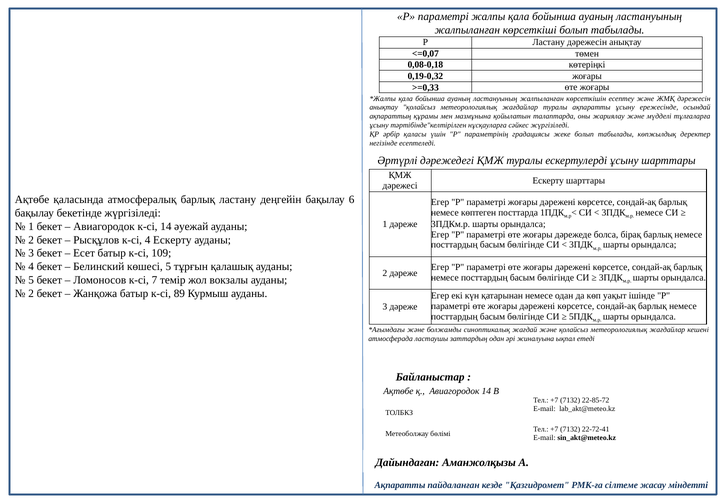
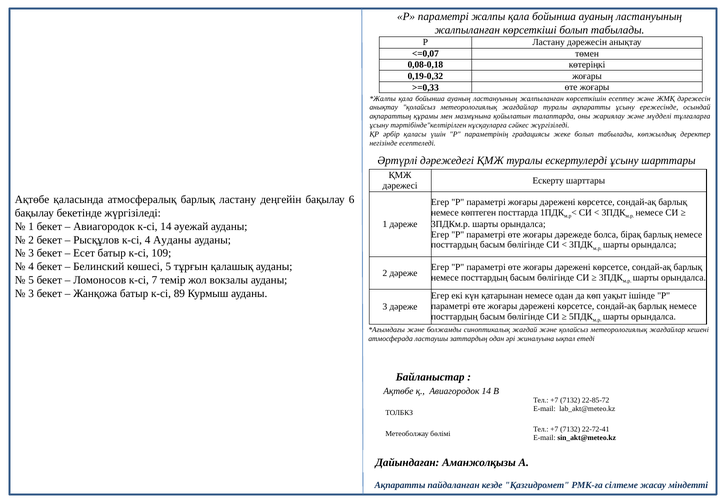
4 Ескерту: Ескерту -> Ауданы
2 at (31, 293): 2 -> 3
